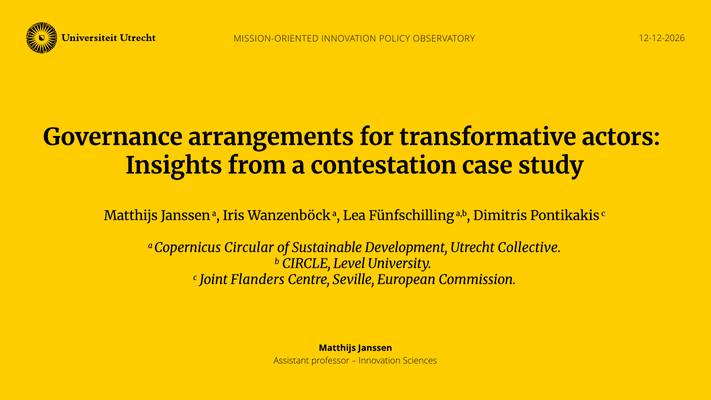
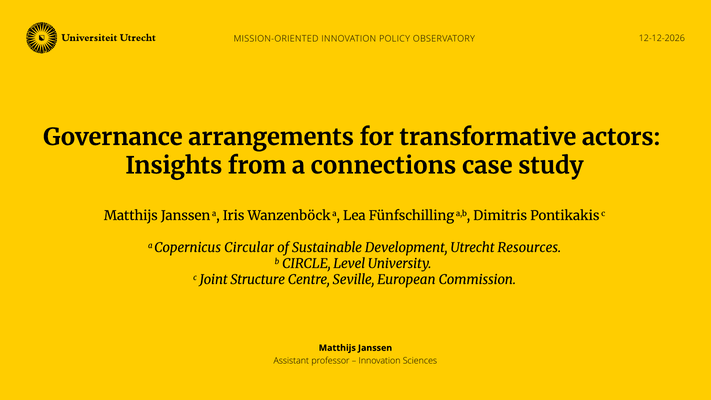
contestation: contestation -> connections
Collective: Collective -> Resources
Flanders: Flanders -> Structure
